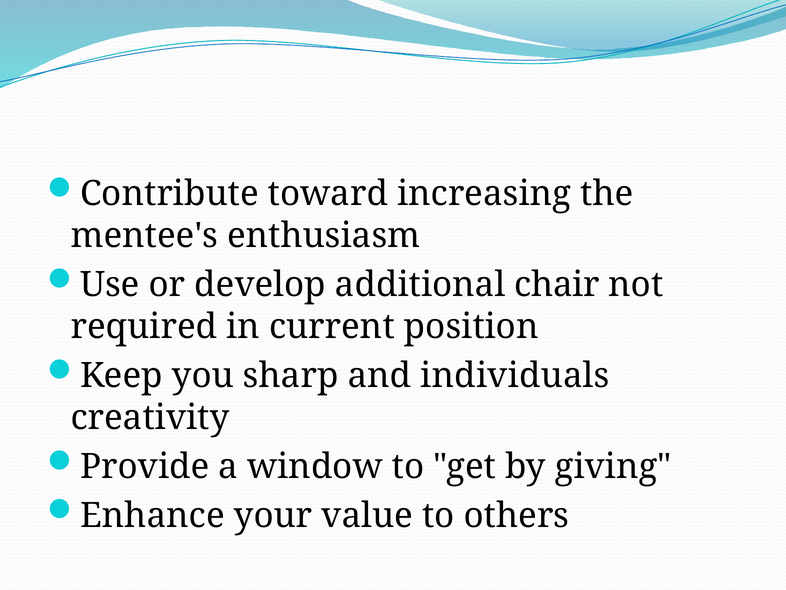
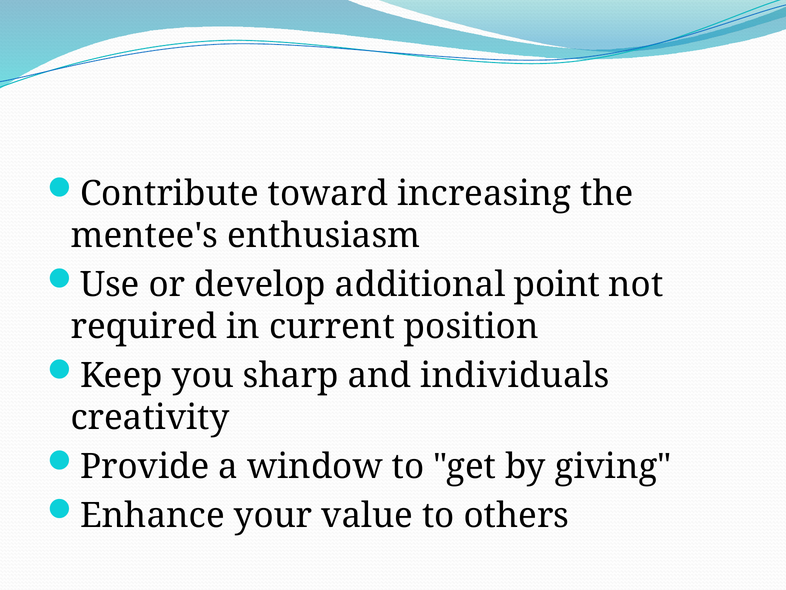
chair: chair -> point
